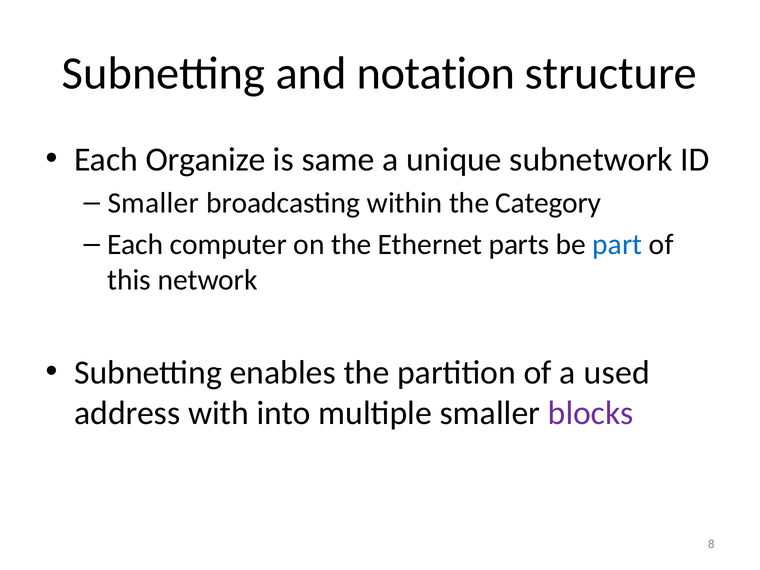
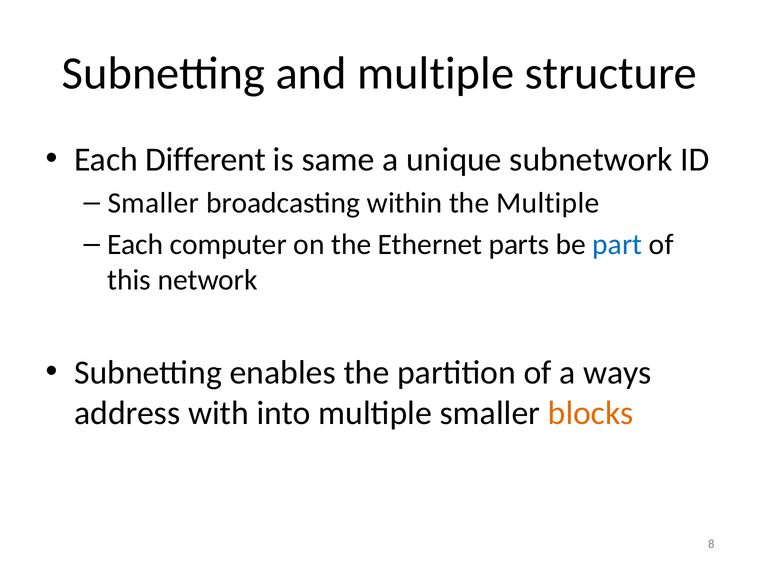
and notation: notation -> multiple
Organize: Organize -> Different
the Category: Category -> Multiple
used: used -> ways
blocks colour: purple -> orange
